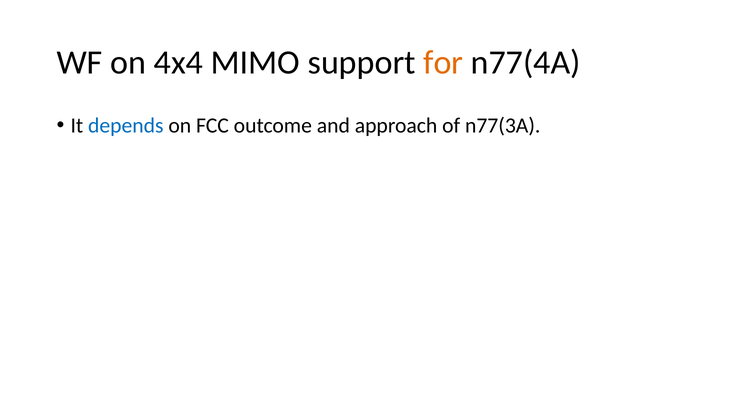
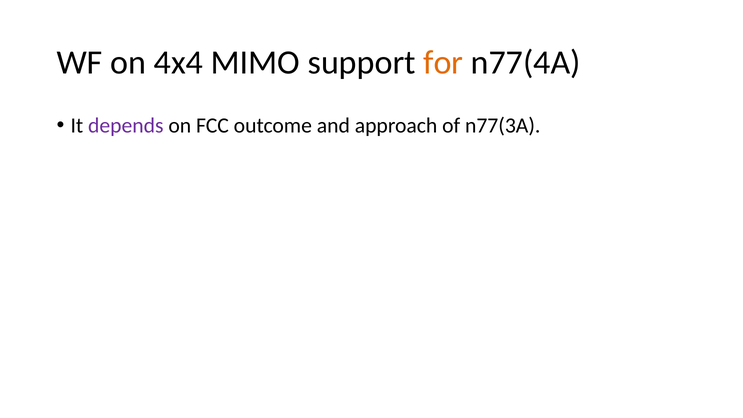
depends colour: blue -> purple
